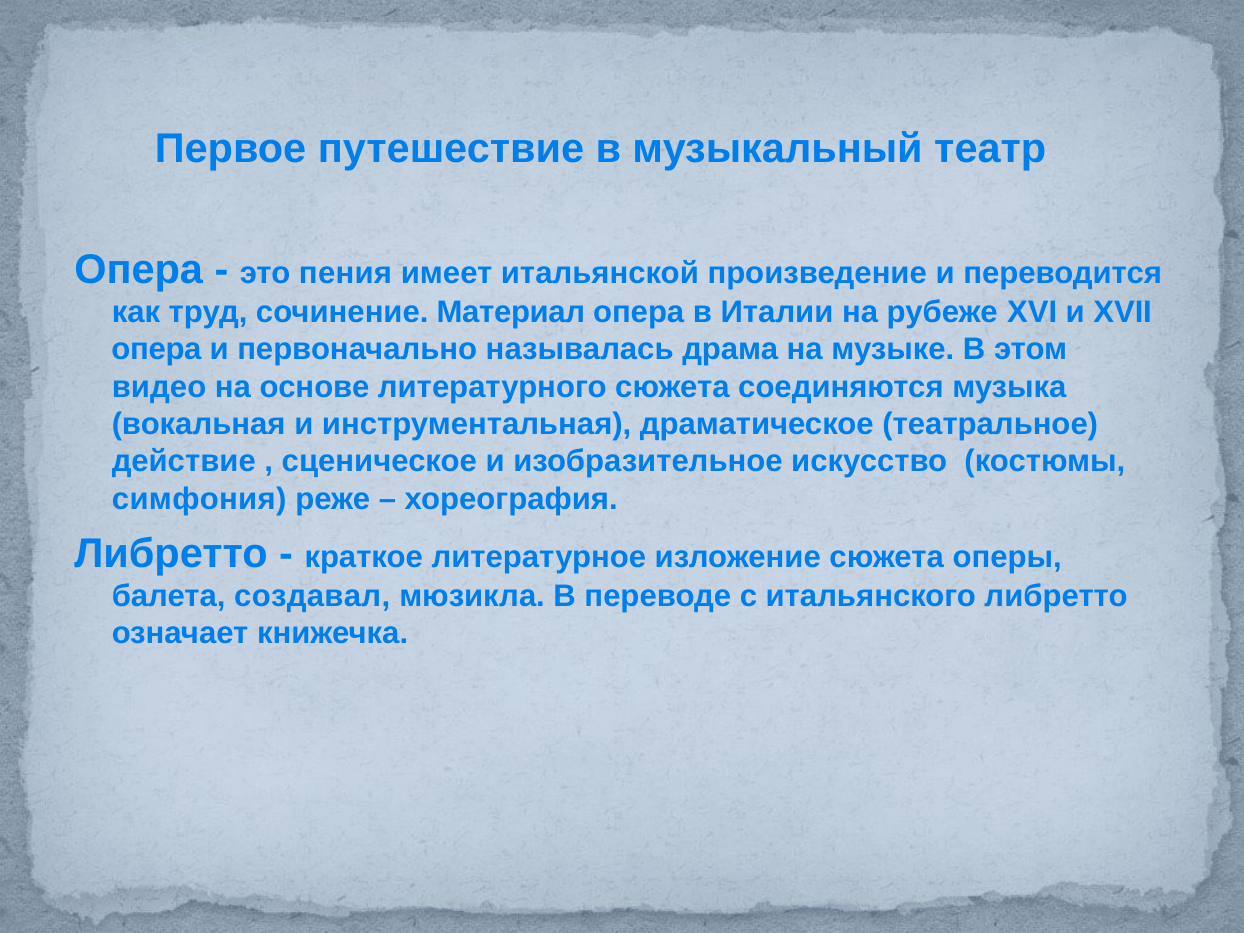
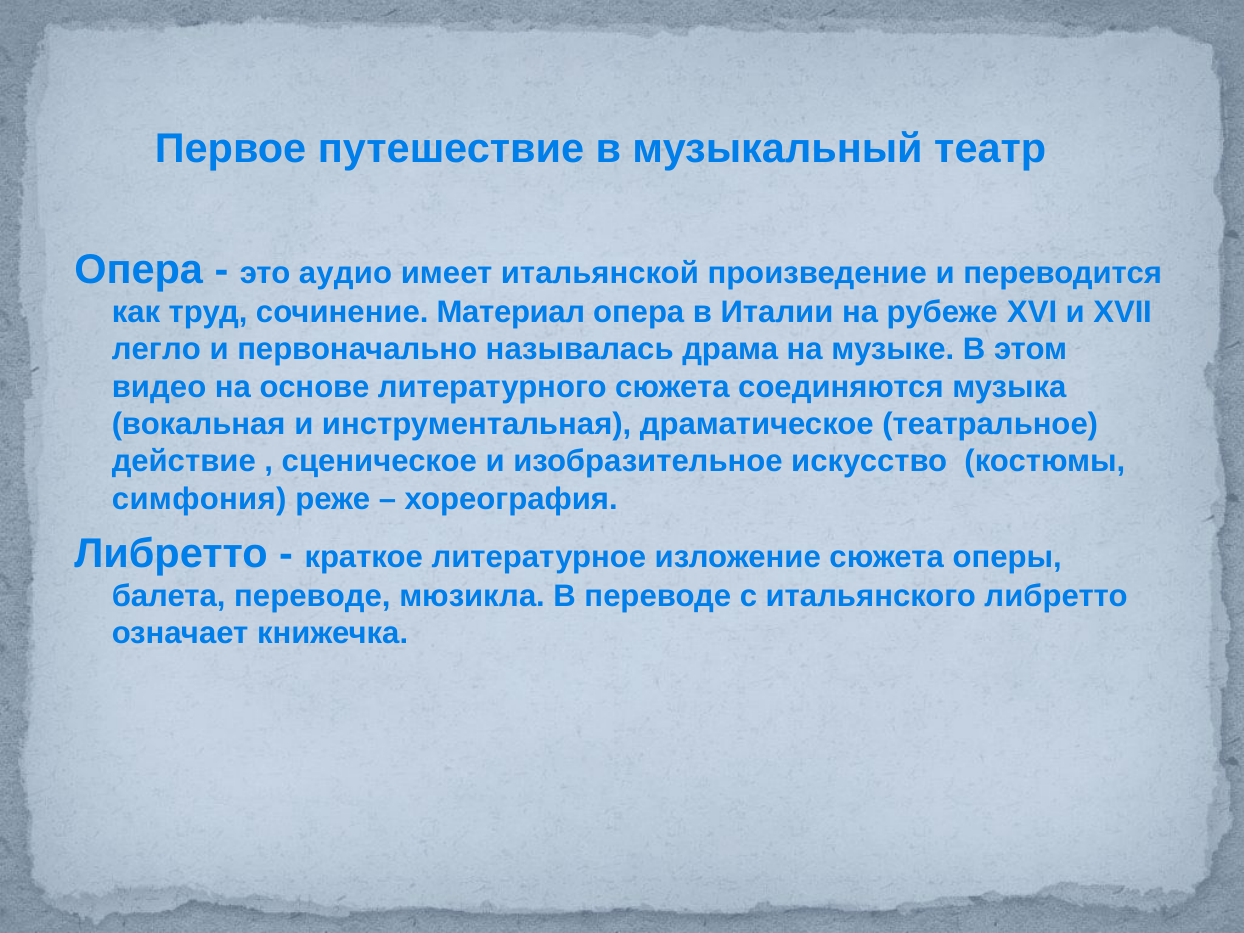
пения: пения -> аудио
опера at (157, 350): опера -> легло
балета создавал: создавал -> переводе
